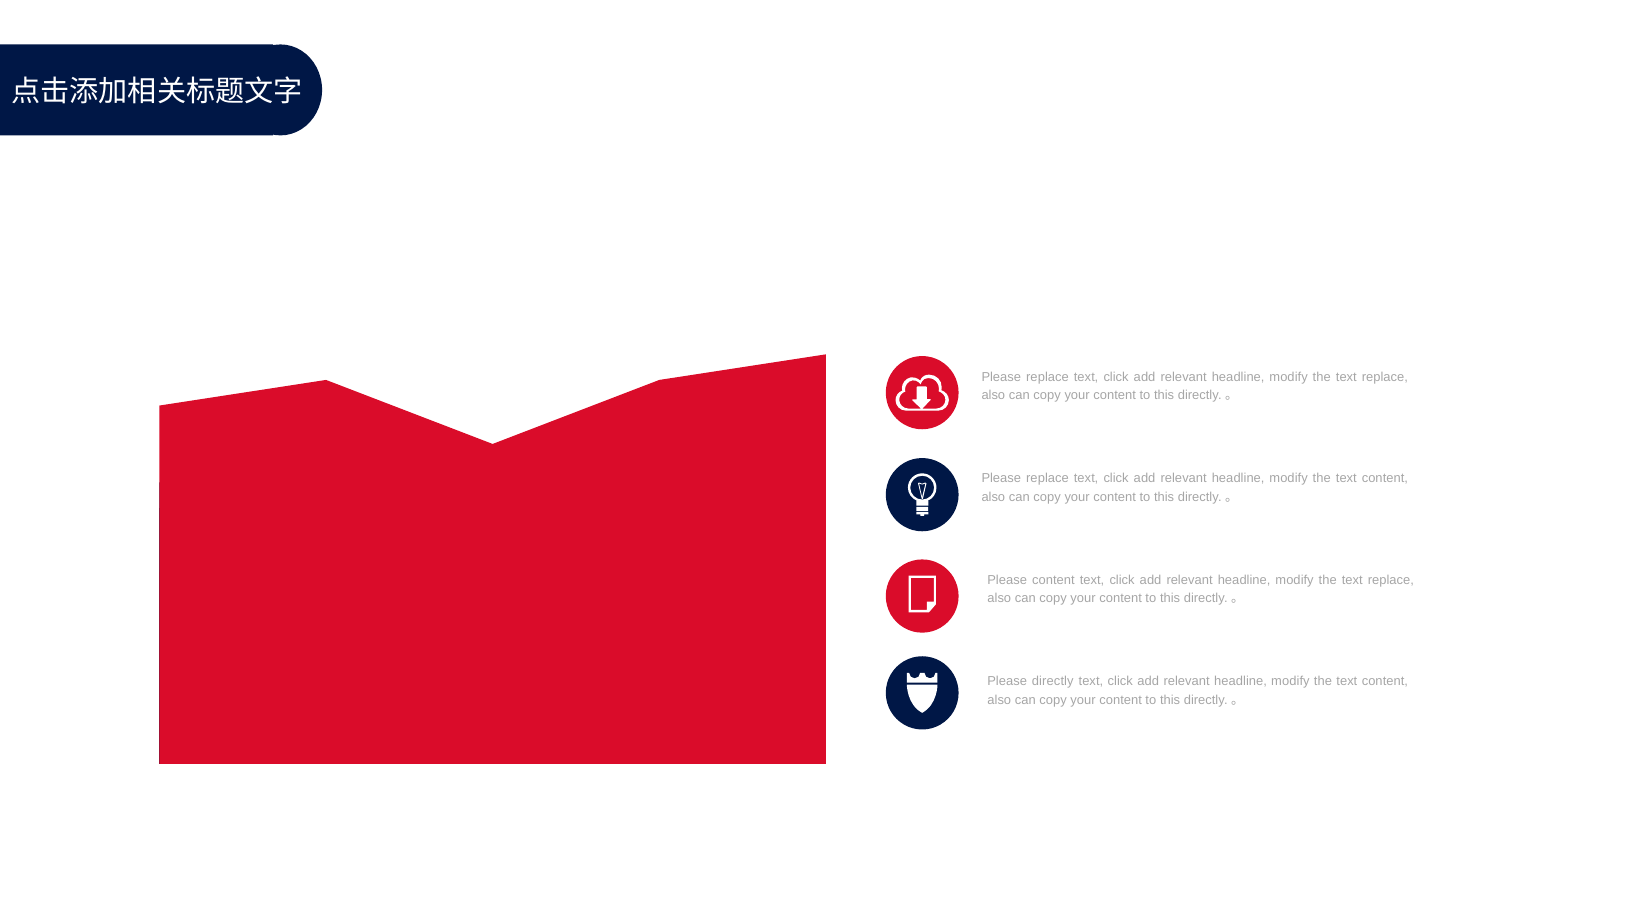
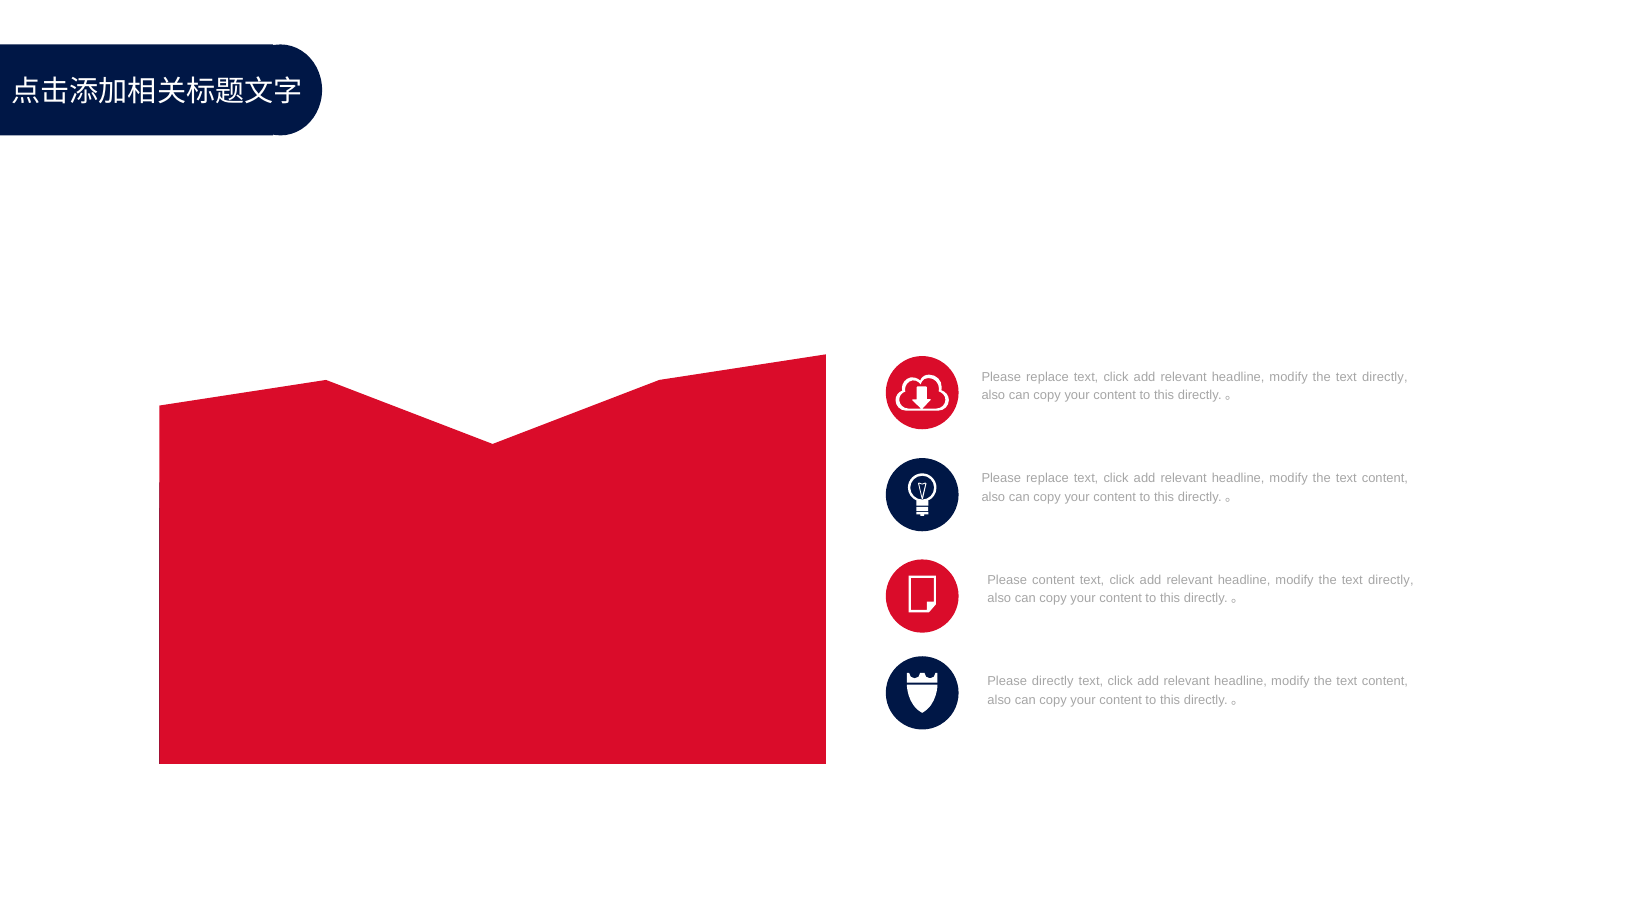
replace at (1385, 377): replace -> directly
replace at (1391, 580): replace -> directly
